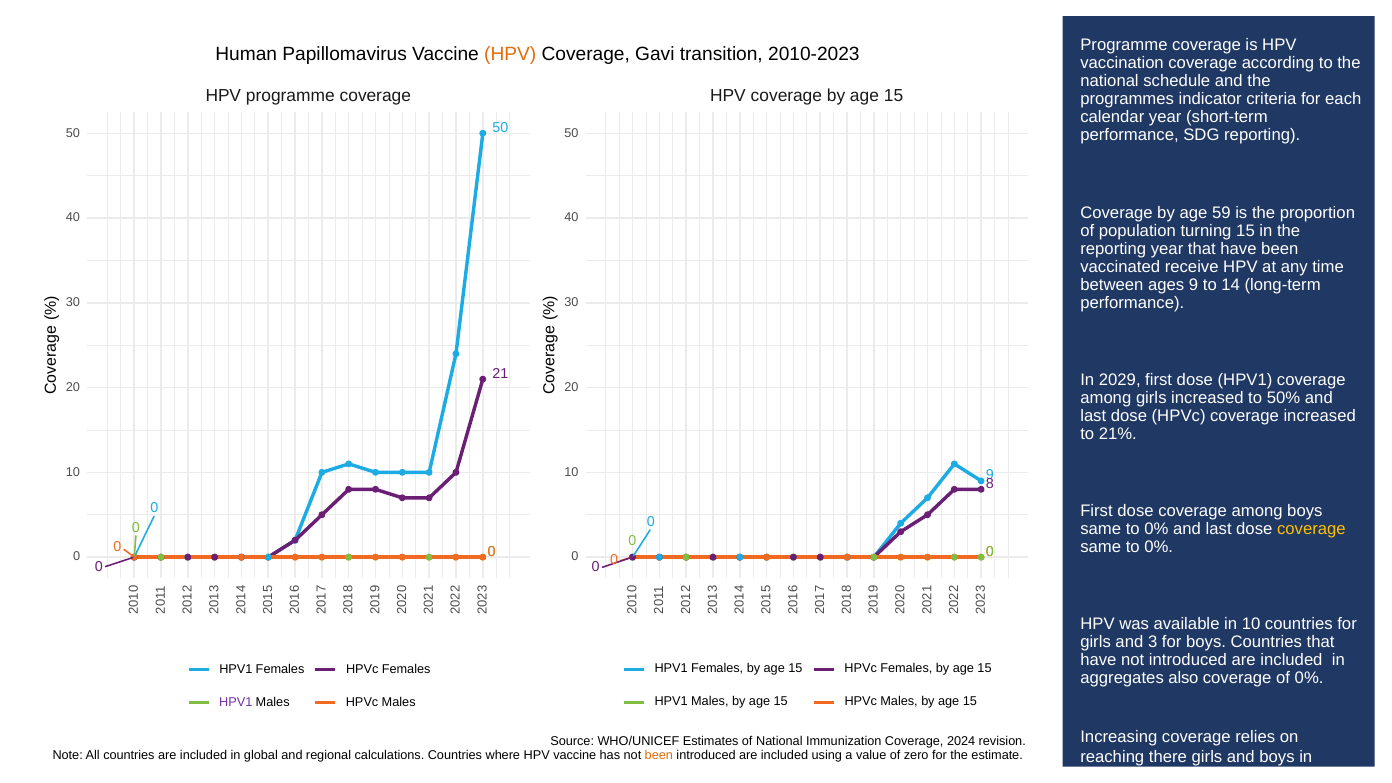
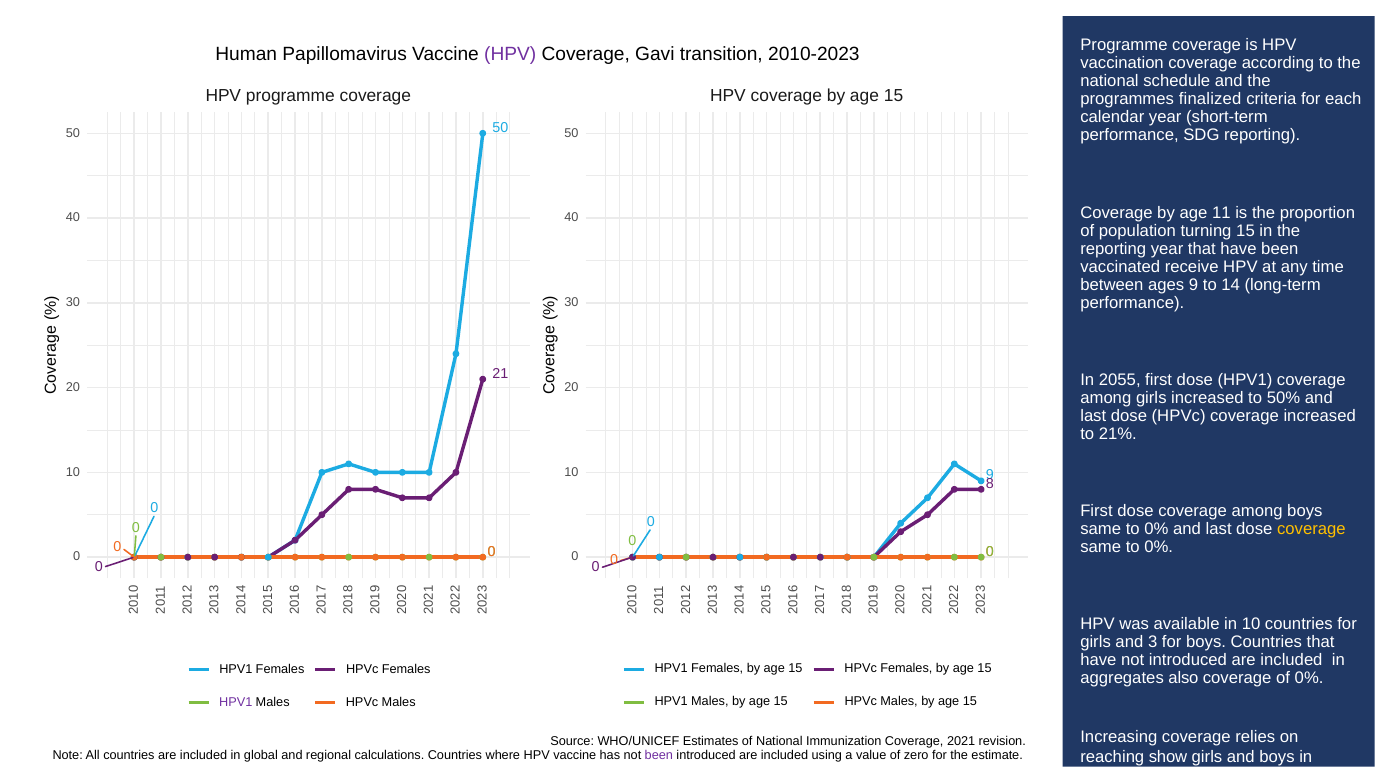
HPV at (510, 54) colour: orange -> purple
indicator: indicator -> finalized
59: 59 -> 11
2029: 2029 -> 2055
2024: 2024 -> 2021
there: there -> show
been at (659, 756) colour: orange -> purple
